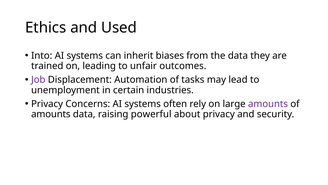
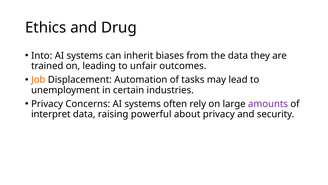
Used: Used -> Drug
Job colour: purple -> orange
amounts at (51, 114): amounts -> interpret
